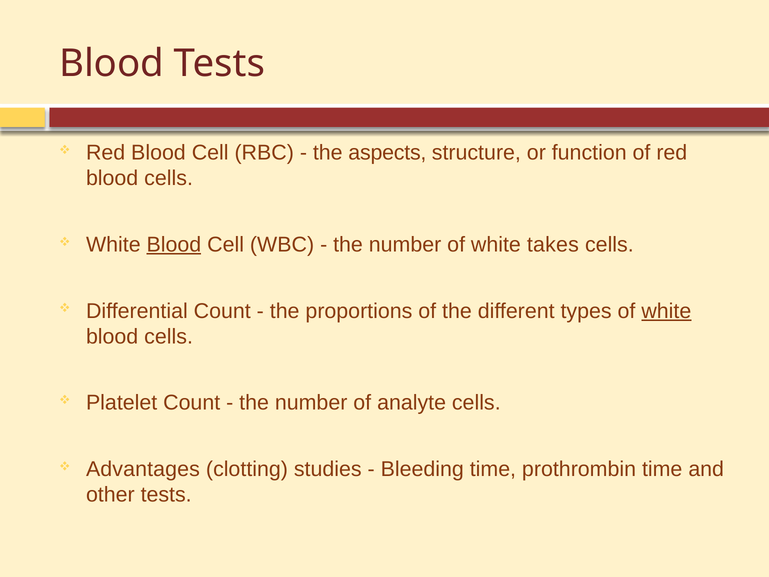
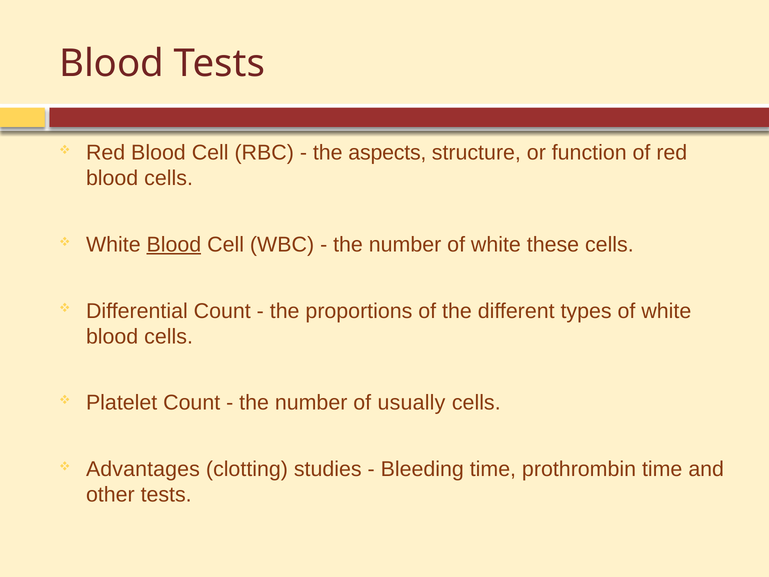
takes: takes -> these
white at (666, 311) underline: present -> none
analyte: analyte -> usually
